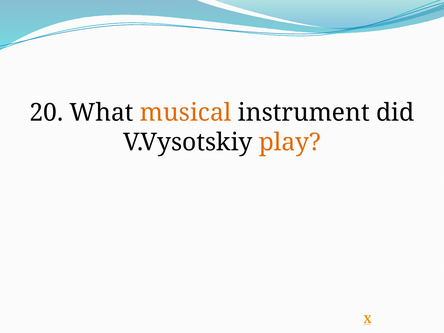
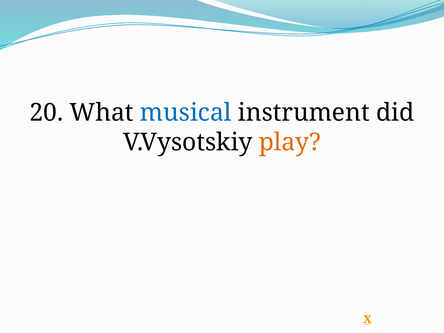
musical colour: orange -> blue
